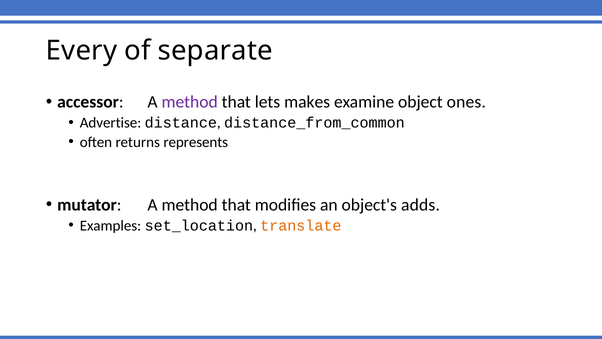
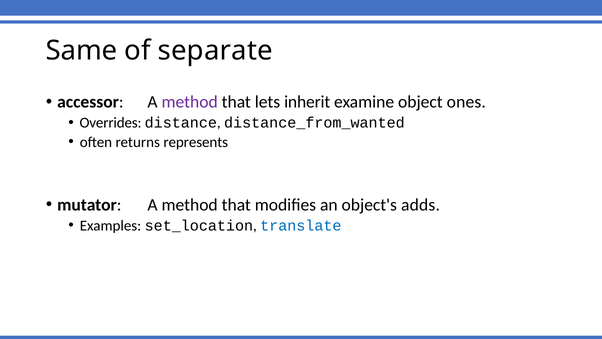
Every: Every -> Same
makes: makes -> inherit
Advertise: Advertise -> Overrides
distance_from_common: distance_from_common -> distance_from_wanted
translate colour: orange -> blue
